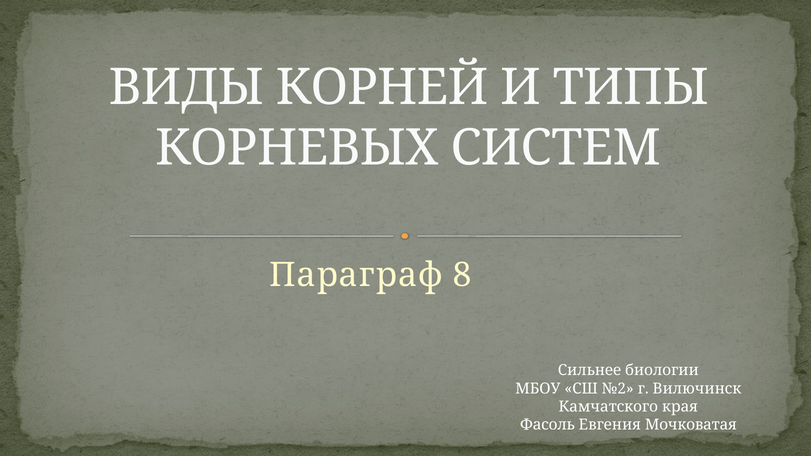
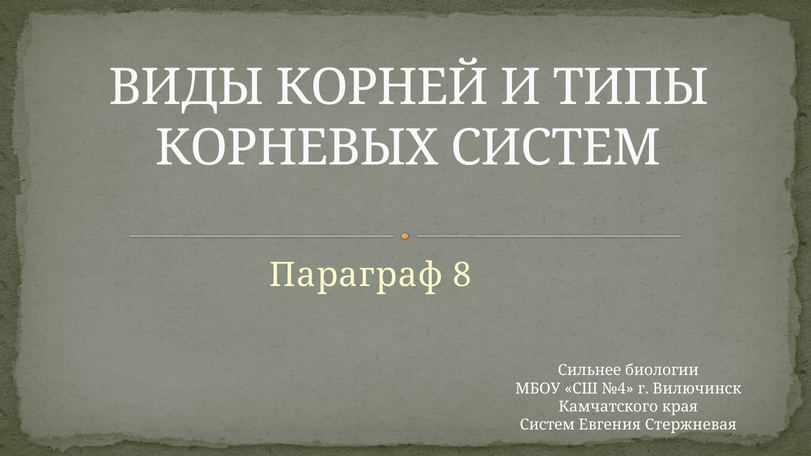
№2: №2 -> №4
Фасоль at (547, 425): Фасоль -> Систем
Мочковатая: Мочковатая -> Стержневая
